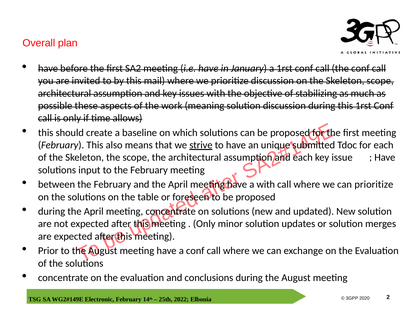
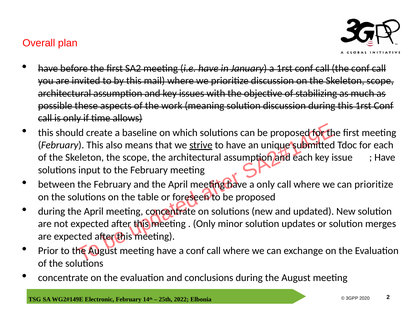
a with: with -> only
